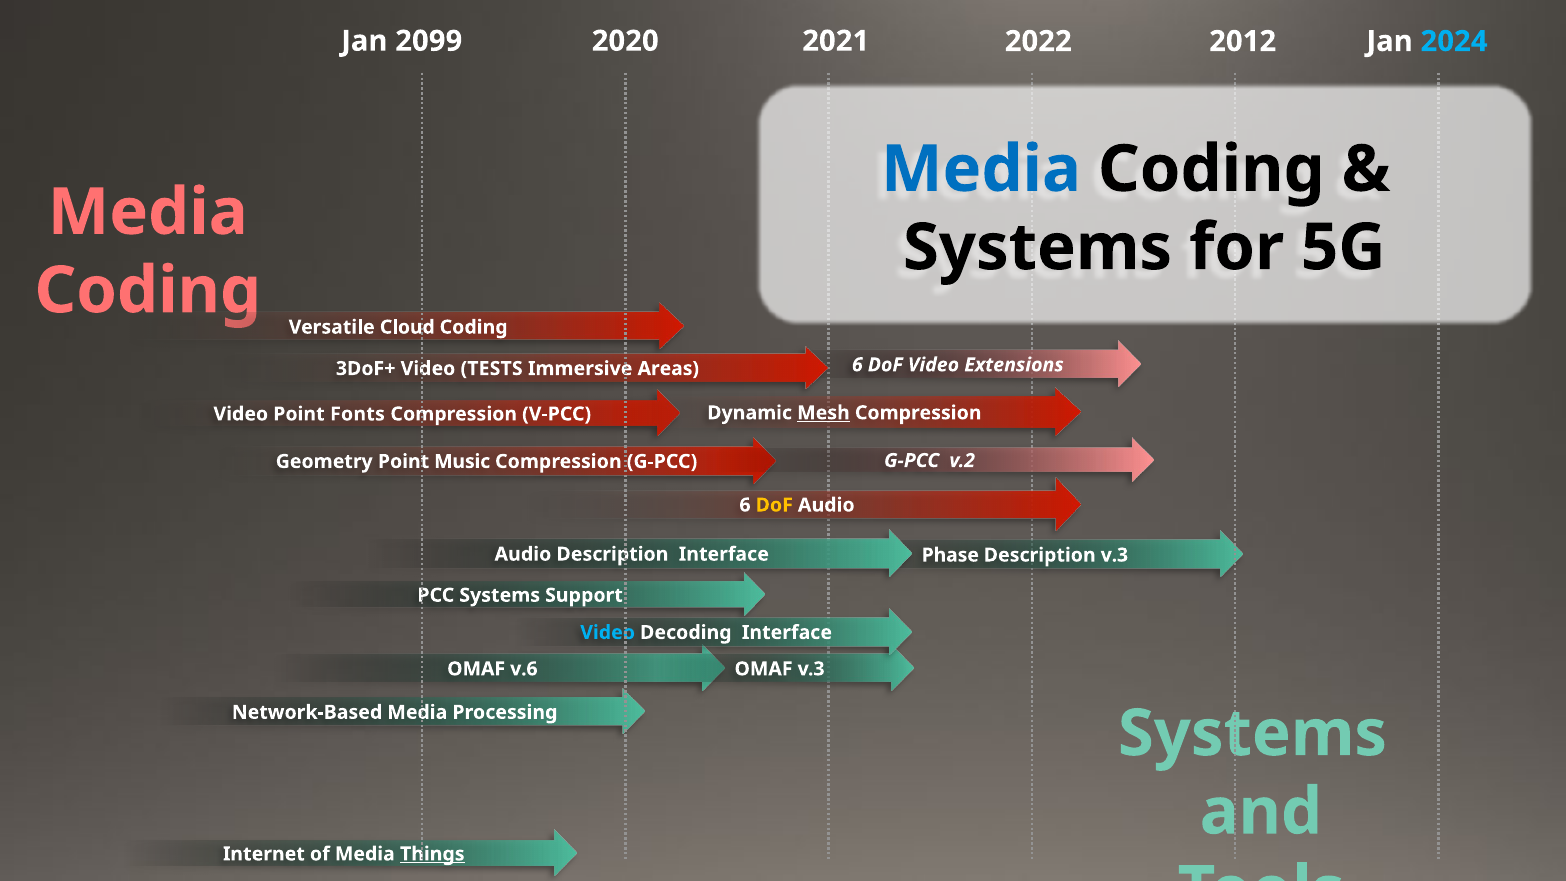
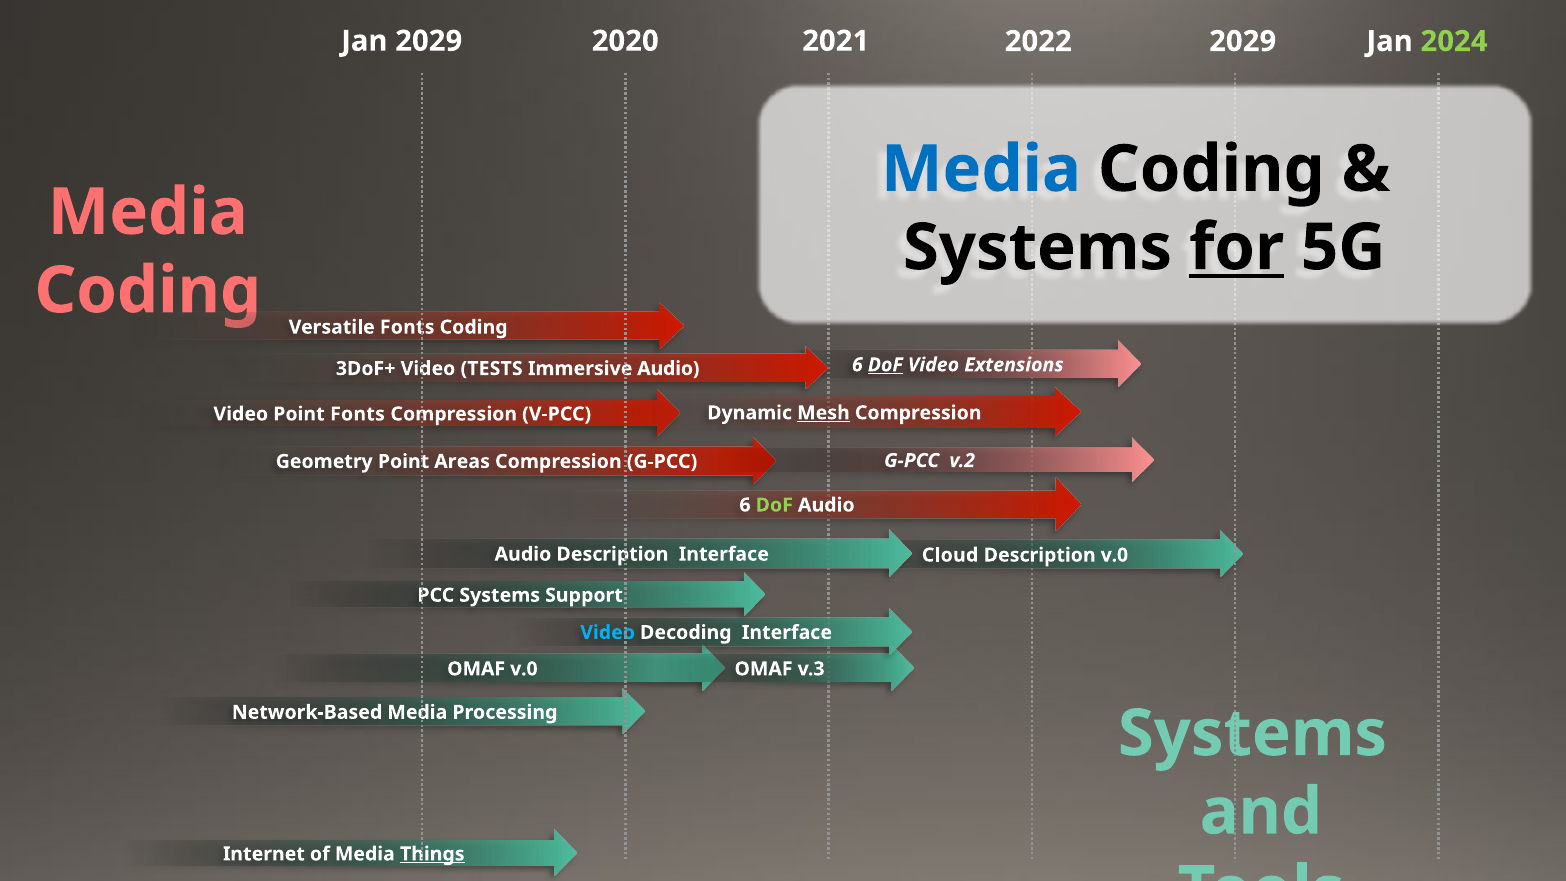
Jan 2099: 2099 -> 2029
2012 at (1243, 41): 2012 -> 2029
2024 colour: light blue -> light green
for underline: none -> present
Versatile Cloud: Cloud -> Fonts
DoF at (885, 365) underline: none -> present
Immersive Areas: Areas -> Audio
Music: Music -> Areas
DoF at (774, 505) colour: yellow -> light green
Phase: Phase -> Cloud
Description v.3: v.3 -> v.0
OMAF v.6: v.6 -> v.0
